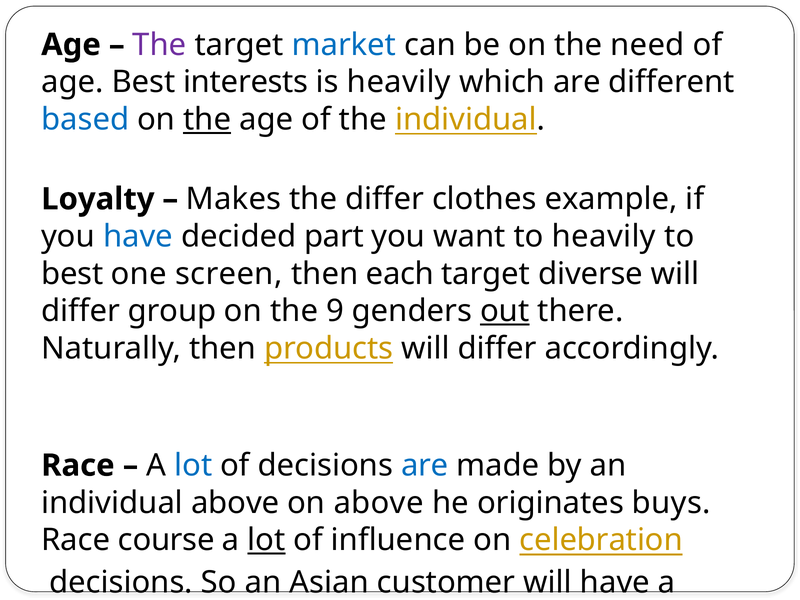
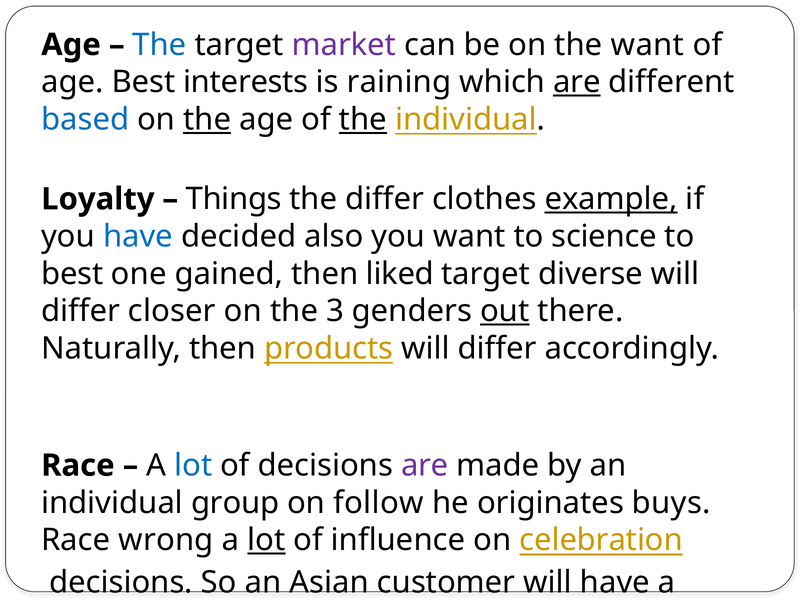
The at (159, 45) colour: purple -> blue
market colour: blue -> purple
the need: need -> want
is heavily: heavily -> raining
are at (577, 82) underline: none -> present
the at (363, 119) underline: none -> present
Makes: Makes -> Things
example underline: none -> present
part: part -> also
to heavily: heavily -> science
screen: screen -> gained
each: each -> liked
group: group -> closer
9: 9 -> 3
are at (425, 465) colour: blue -> purple
individual above: above -> group
on above: above -> follow
course: course -> wrong
